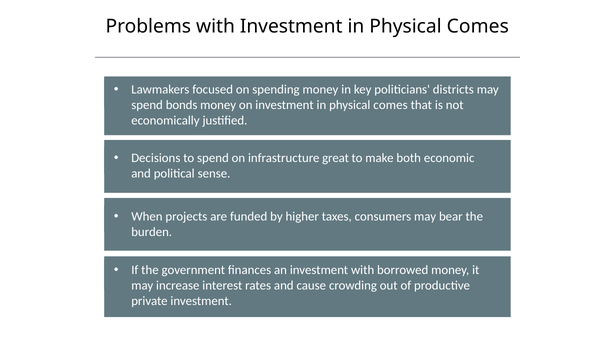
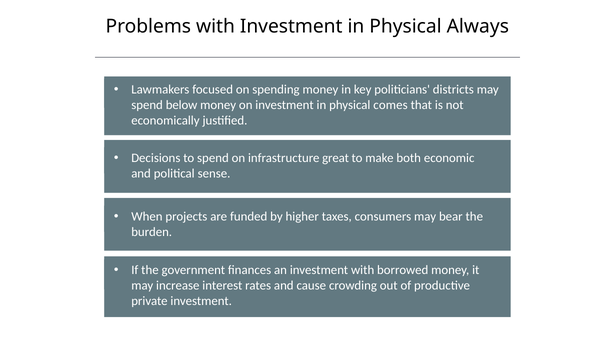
Comes at (478, 27): Comes -> Always
bonds: bonds -> below
